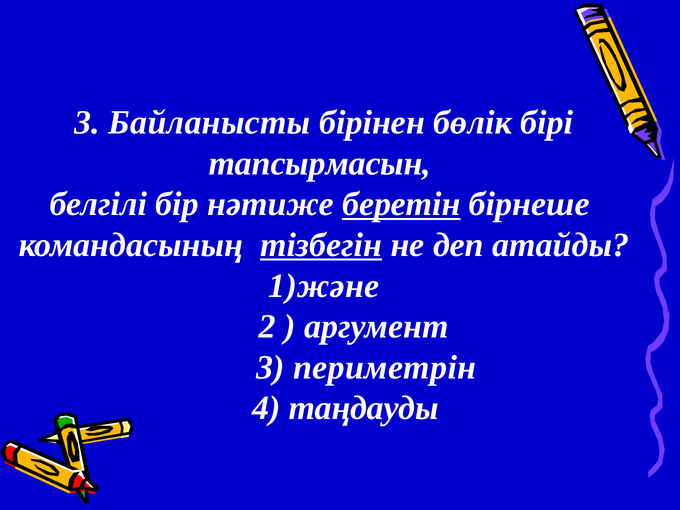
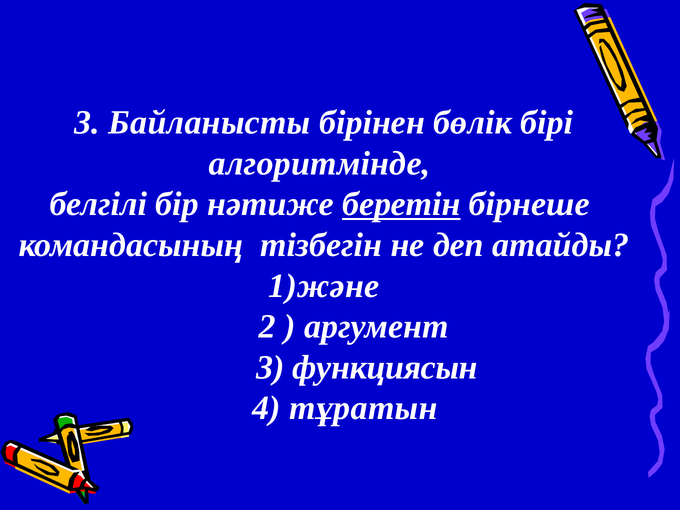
тапсырмасын: тапсырмасын -> алгоритмінде
тізбегін underline: present -> none
периметрін: периметрін -> функциясын
таңдауды: таңдауды -> тұратын
